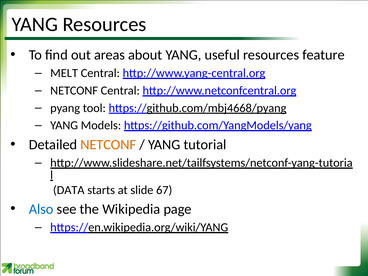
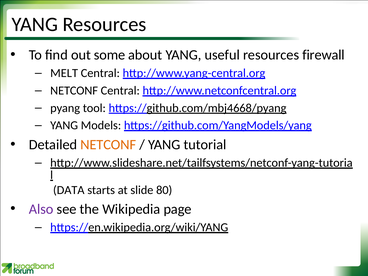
areas: areas -> some
feature: feature -> firewall
67: 67 -> 80
Also colour: blue -> purple
